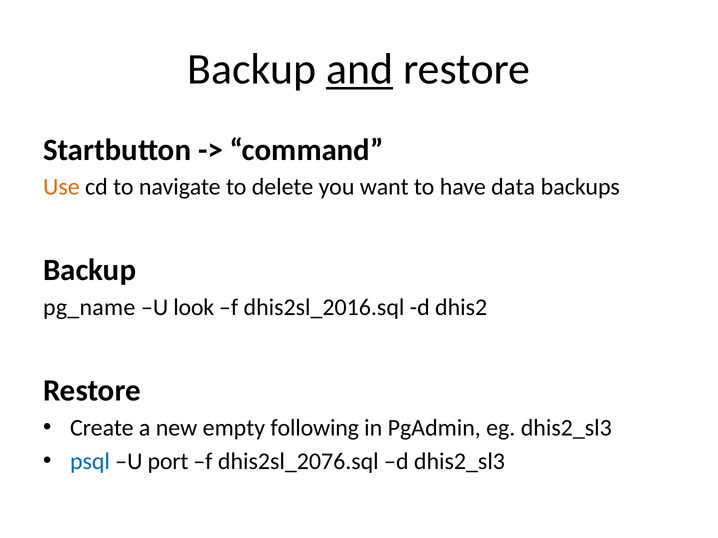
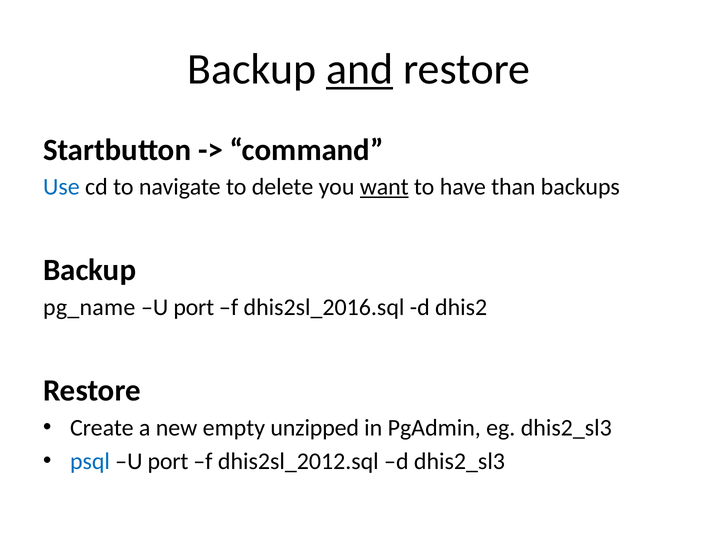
Use colour: orange -> blue
want underline: none -> present
data: data -> than
look at (194, 308): look -> port
following: following -> unzipped
dhis2sl_2076.sql: dhis2sl_2076.sql -> dhis2sl_2012.sql
